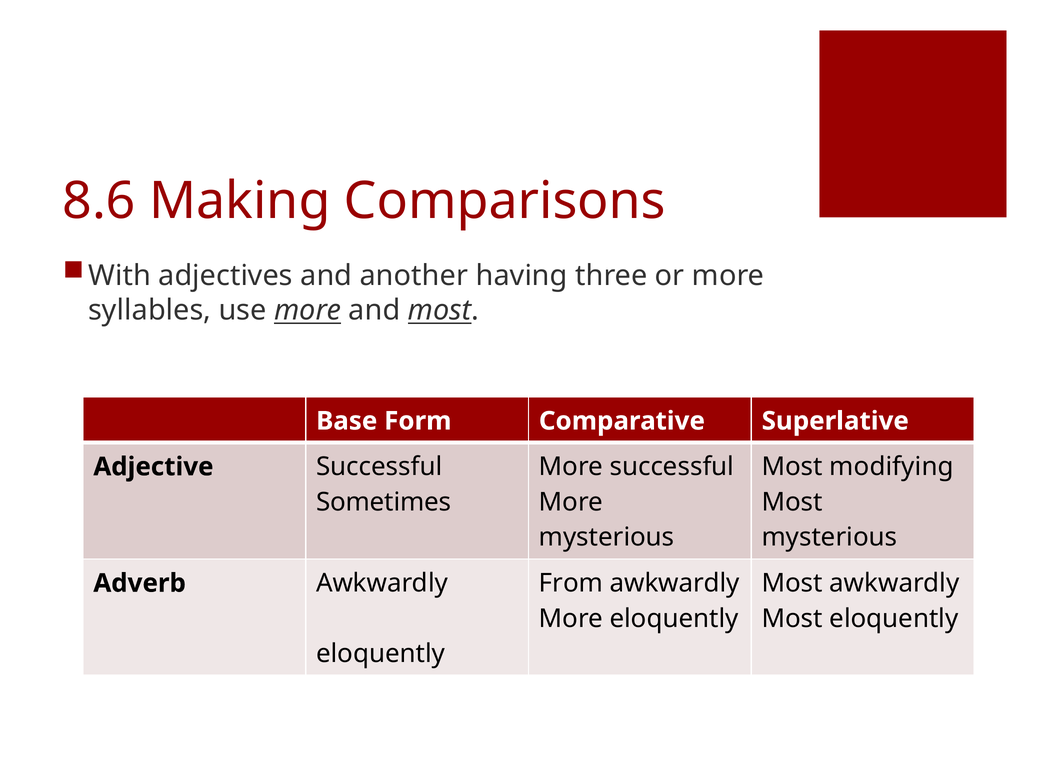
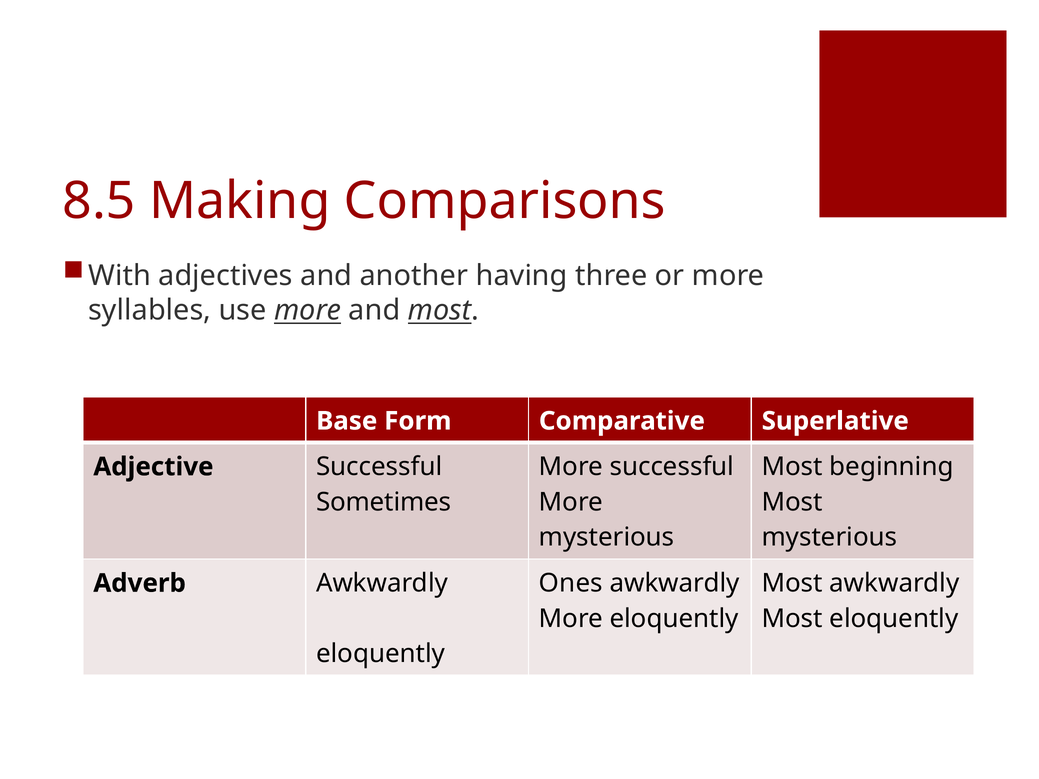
8.6: 8.6 -> 8.5
modifying: modifying -> beginning
From: From -> Ones
